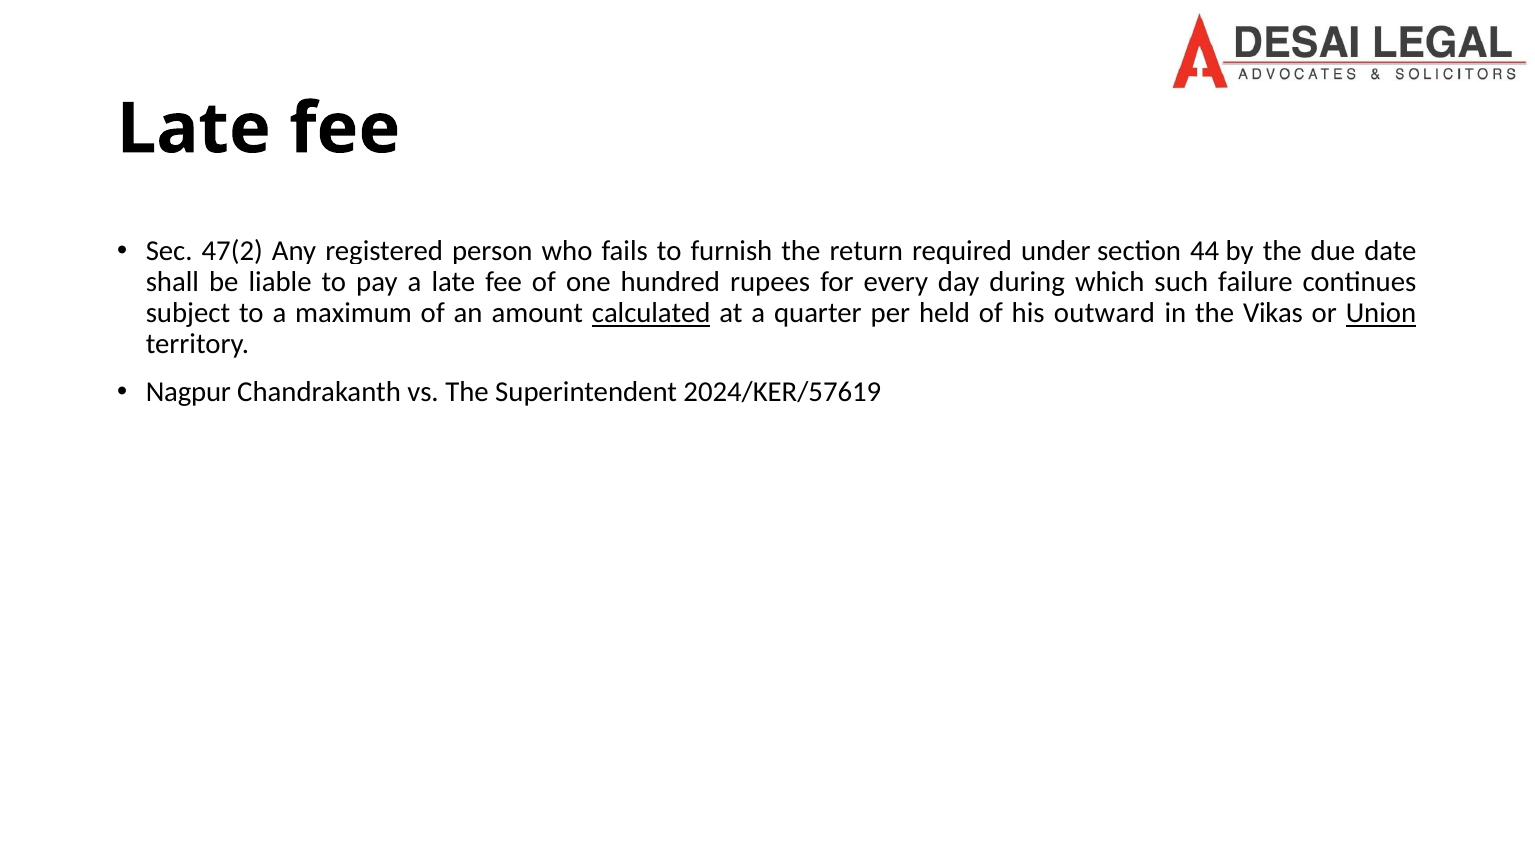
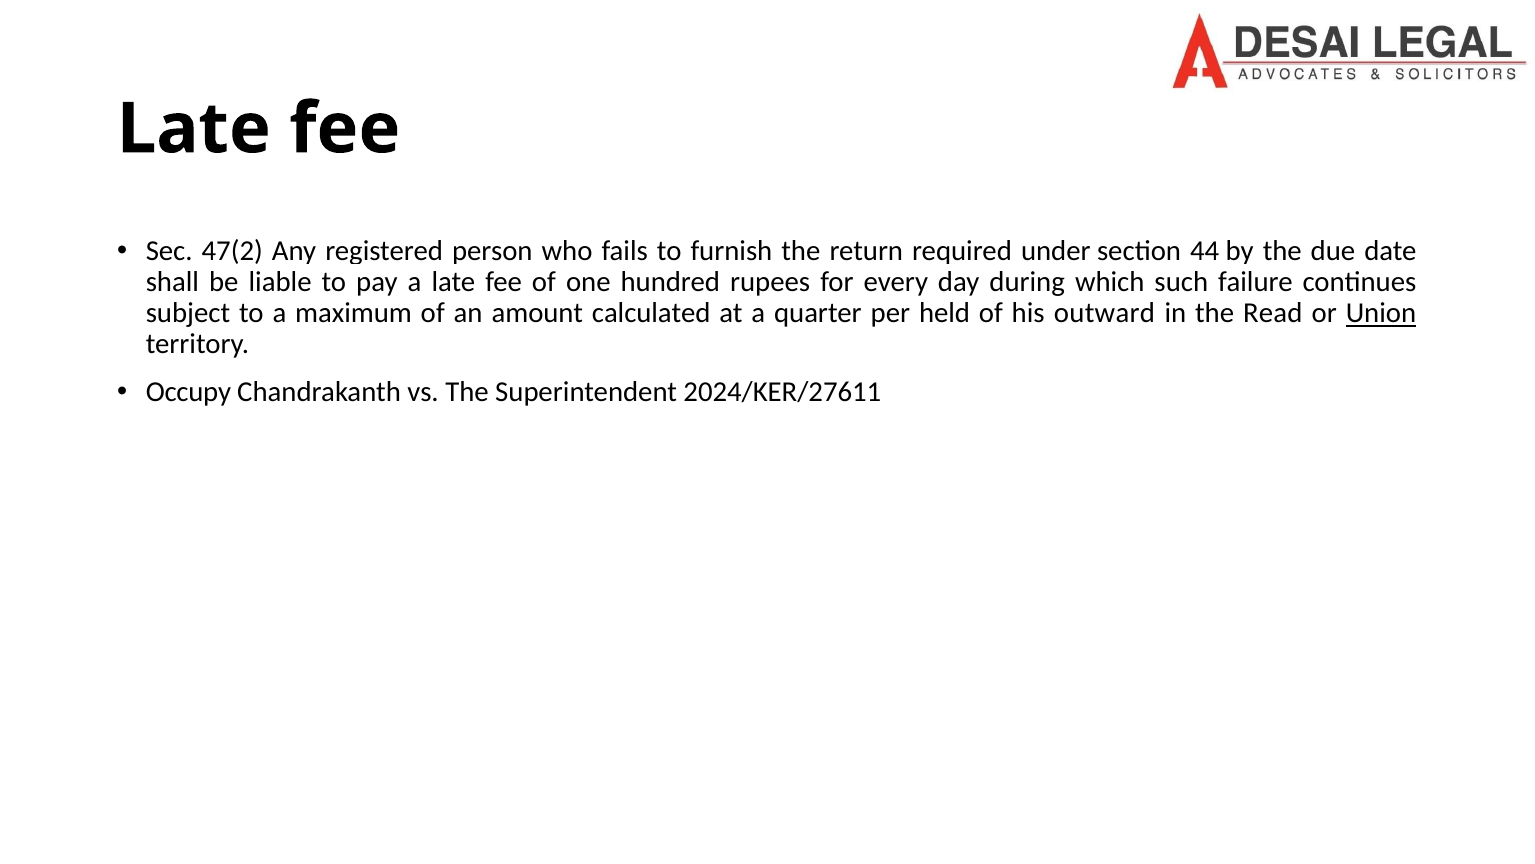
calculated underline: present -> none
Vikas: Vikas -> Read
Nagpur: Nagpur -> Occupy
2024/KER/57619: 2024/KER/57619 -> 2024/KER/27611
